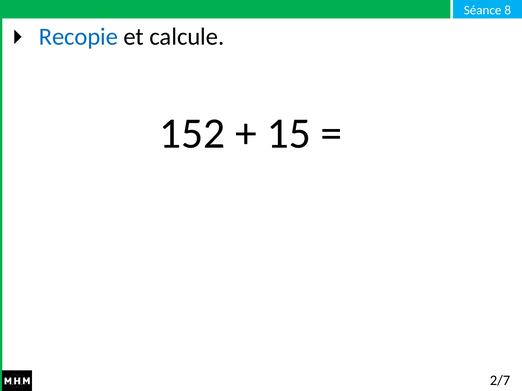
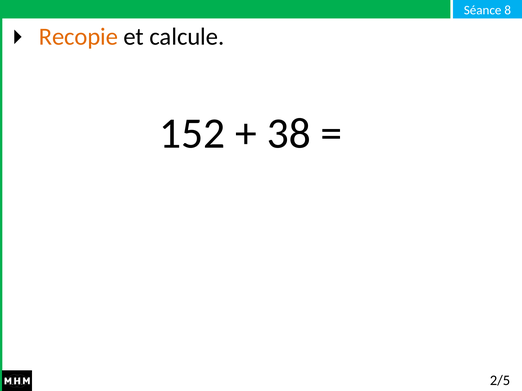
Recopie colour: blue -> orange
15: 15 -> 38
2/7: 2/7 -> 2/5
